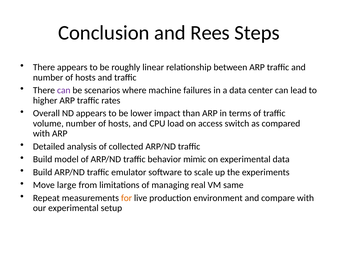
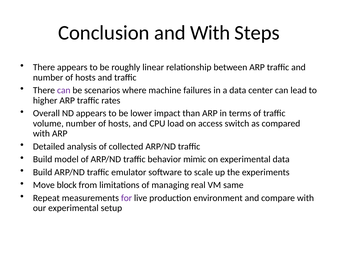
and Rees: Rees -> With
large: large -> block
for colour: orange -> purple
